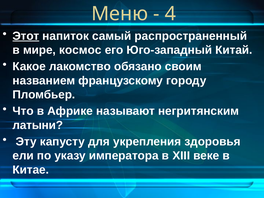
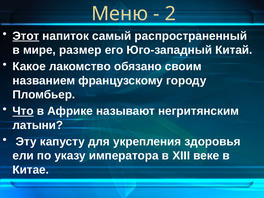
4: 4 -> 2
космос: космос -> размер
Что underline: none -> present
